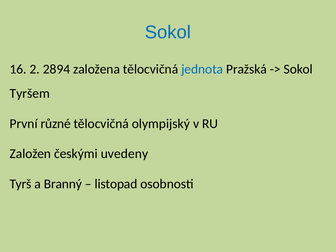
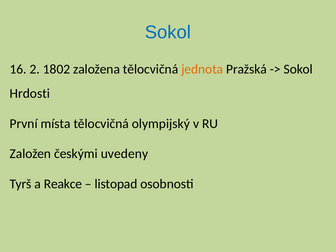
2894: 2894 -> 1802
jednota colour: blue -> orange
Tyršem at (30, 93): Tyršem -> Hrdosti
různé: různé -> místa
Branný: Branný -> Reakce
